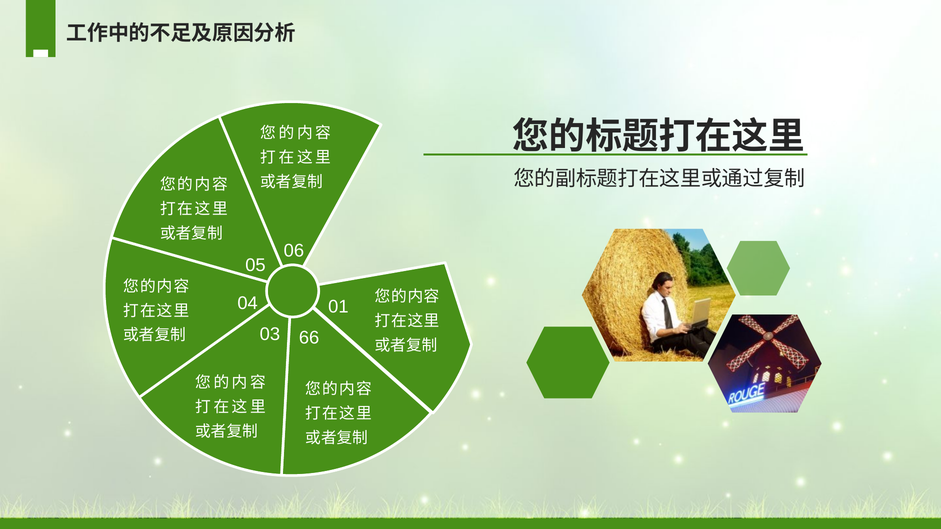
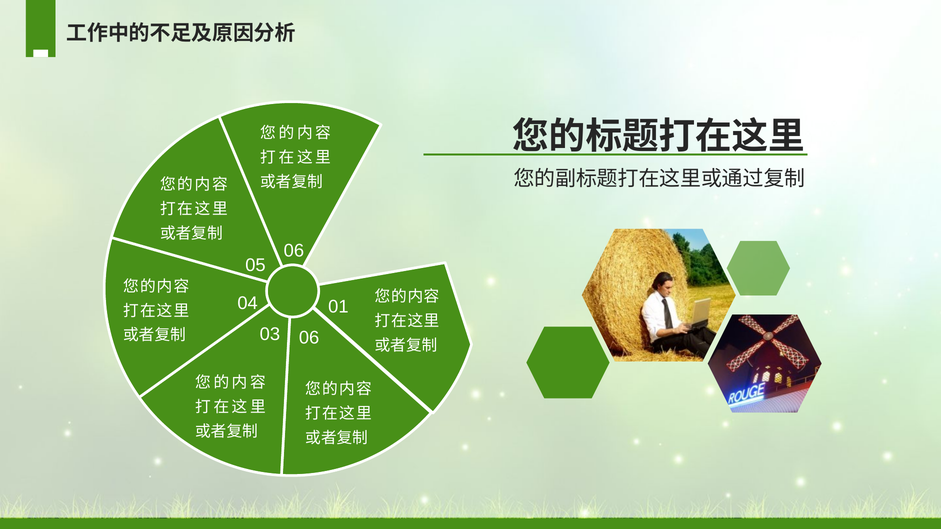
03 66: 66 -> 06
